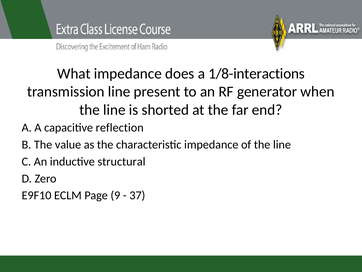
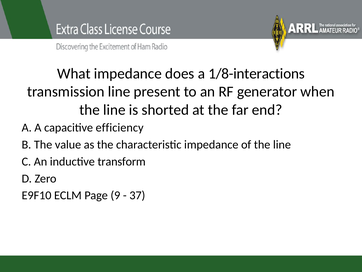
reflection: reflection -> efficiency
structural: structural -> transform
